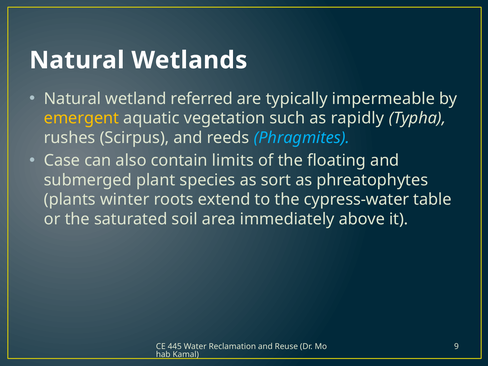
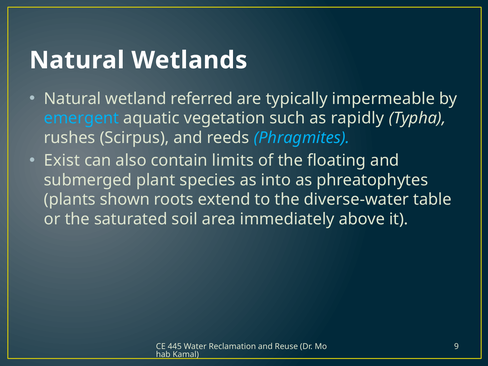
emergent colour: yellow -> light blue
Case: Case -> Exist
sort: sort -> into
winter: winter -> shown
cypress-water: cypress-water -> diverse-water
